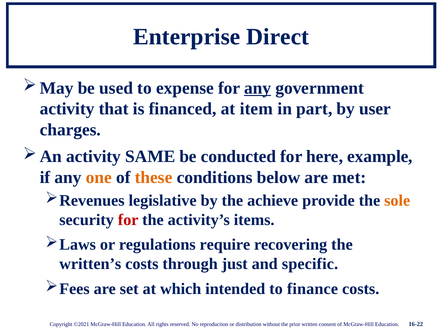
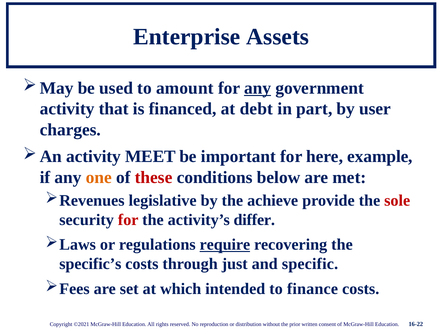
Direct: Direct -> Assets
expense: expense -> amount
item: item -> debt
SAME: SAME -> MEET
conducted: conducted -> important
these colour: orange -> red
sole colour: orange -> red
items: items -> differ
require underline: none -> present
written’s: written’s -> specific’s
